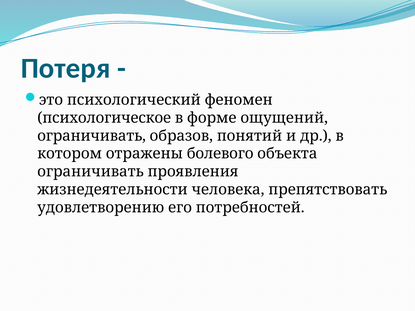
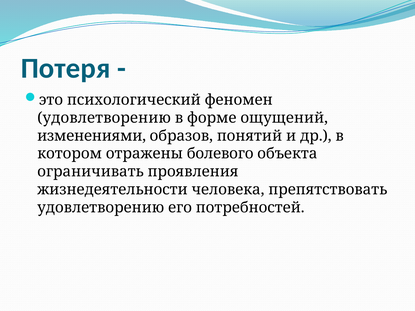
психологическое at (104, 118): психологическое -> удовлетворению
ограничивать at (92, 136): ограничивать -> изменениями
